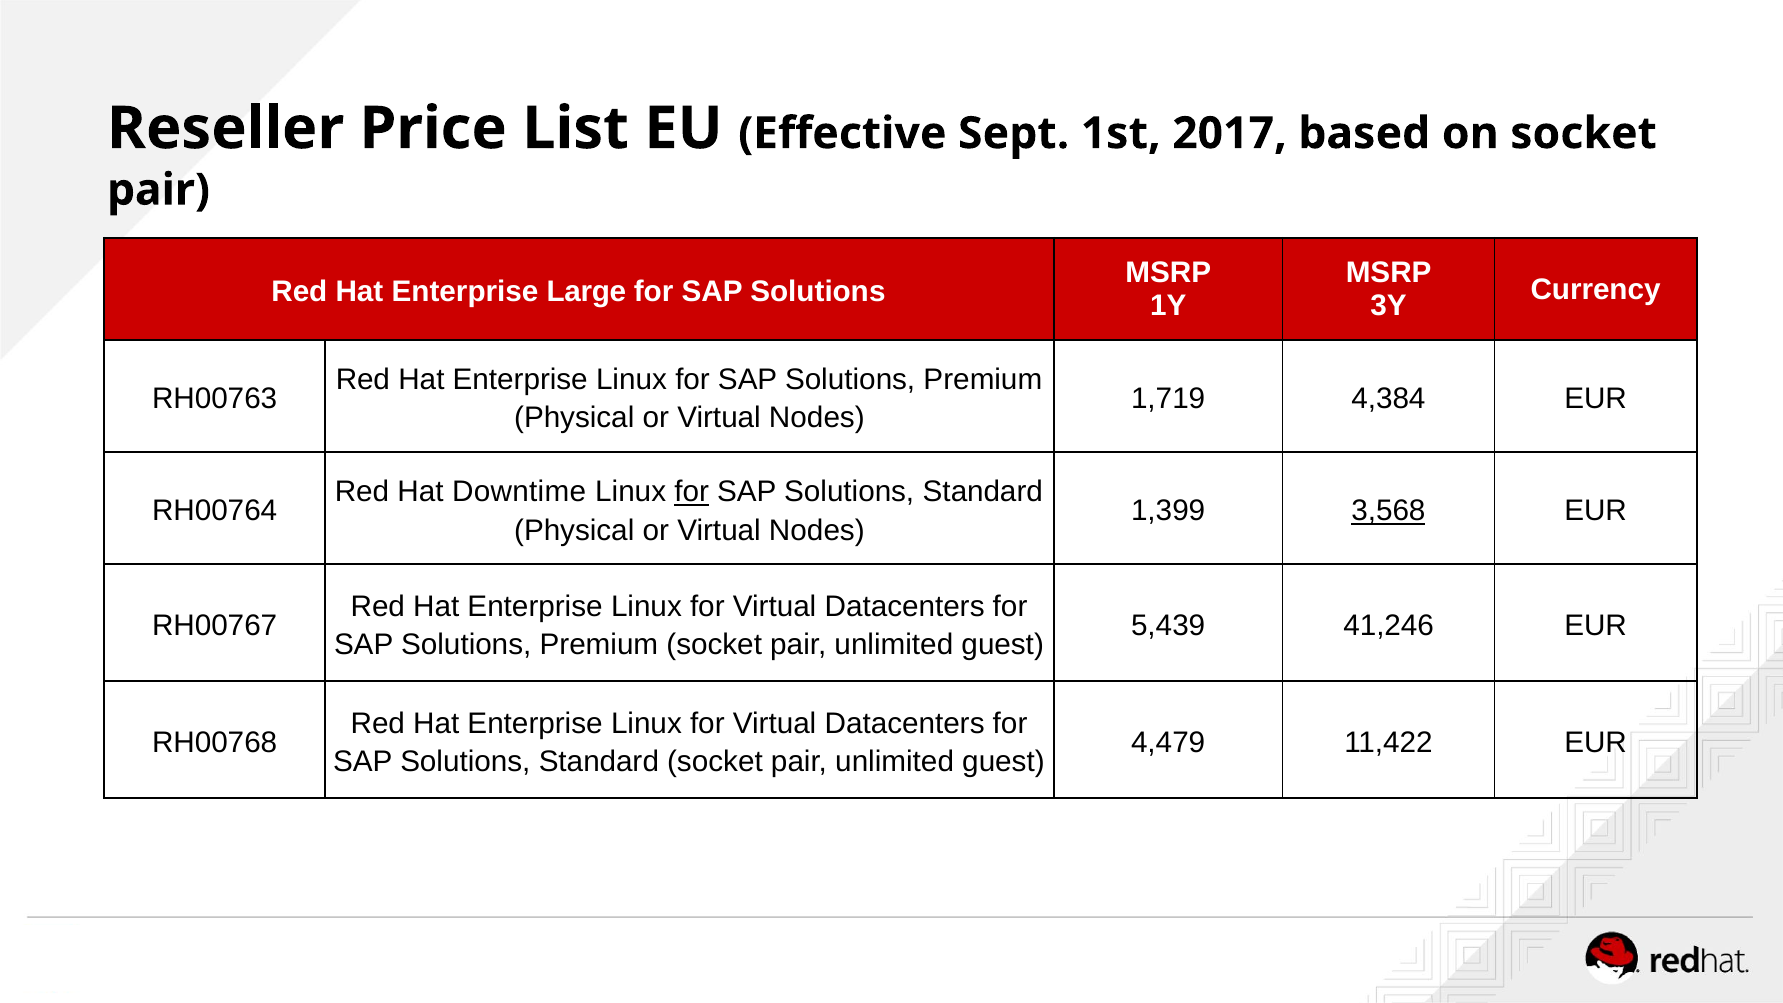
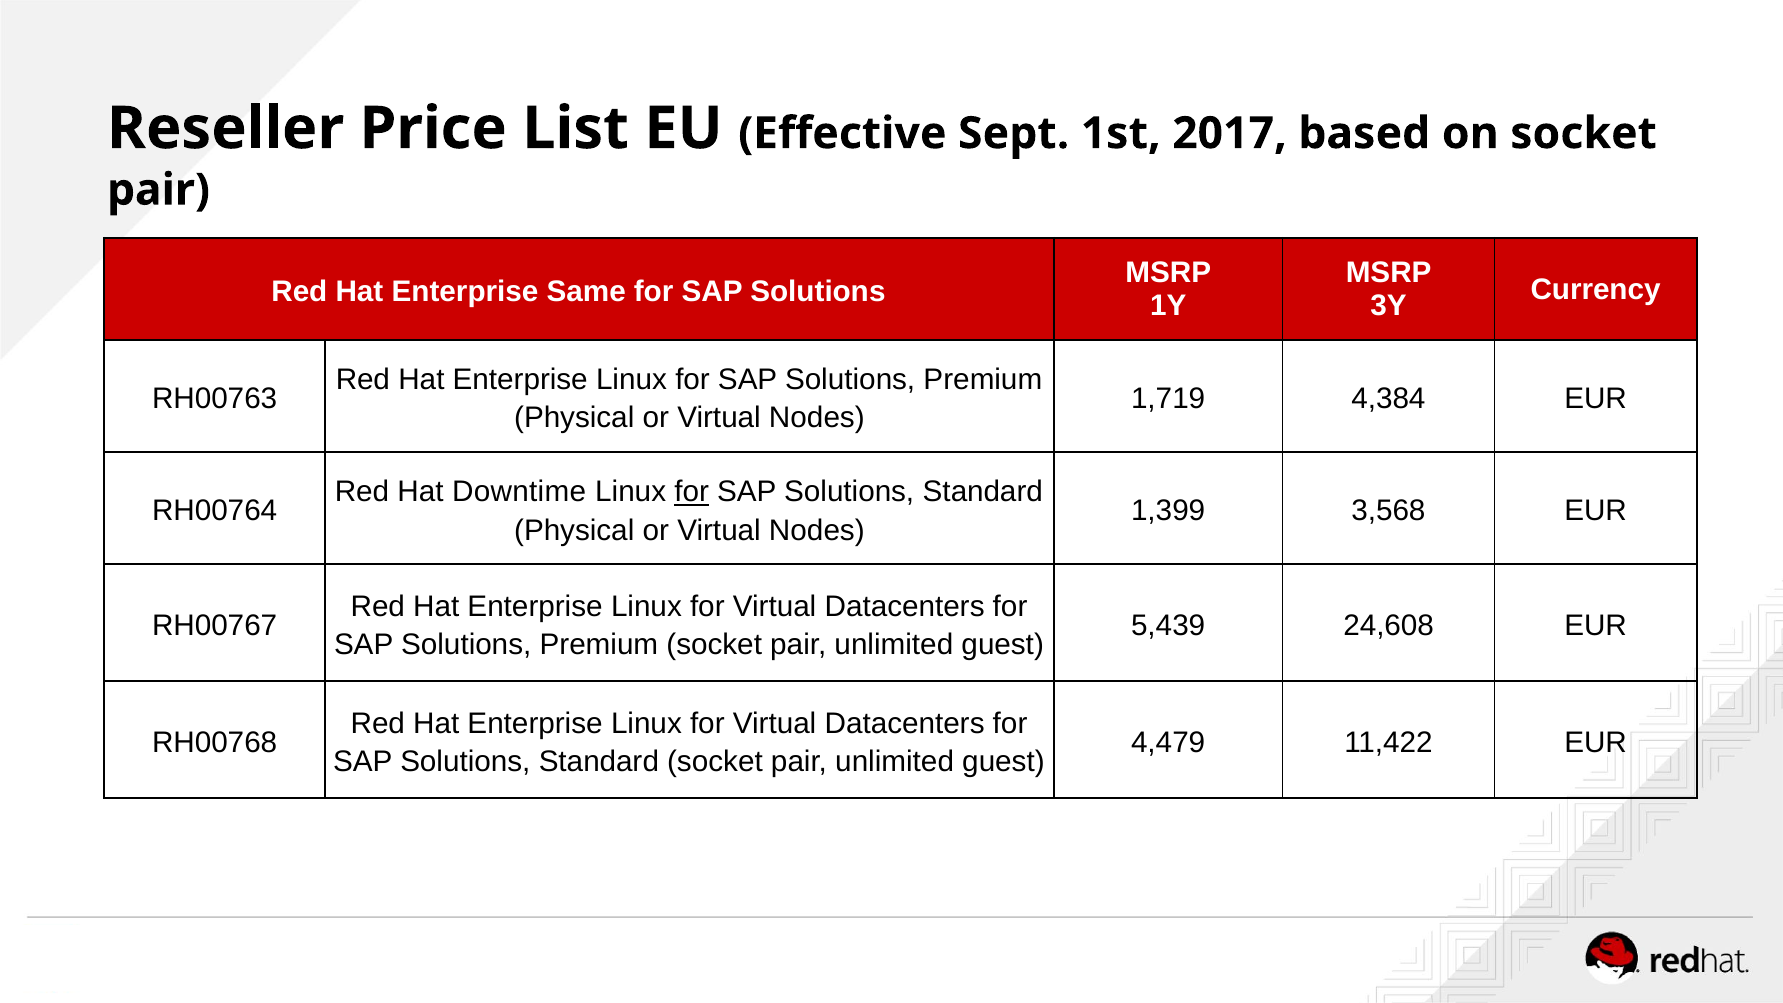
Large: Large -> Same
3,568 underline: present -> none
41,246: 41,246 -> 24,608
